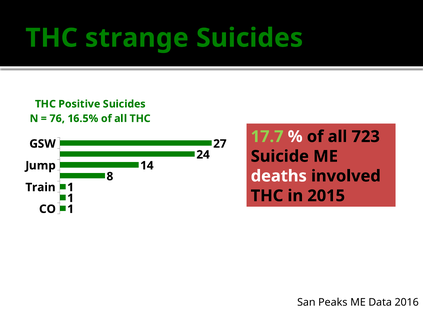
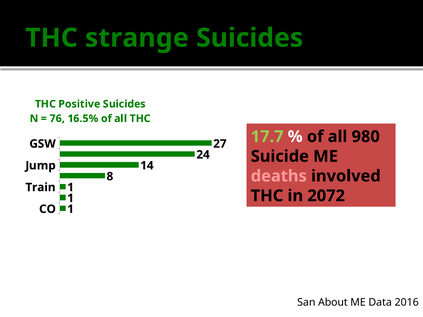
723: 723 -> 980
deaths colour: white -> pink
2015: 2015 -> 2072
Peaks: Peaks -> About
